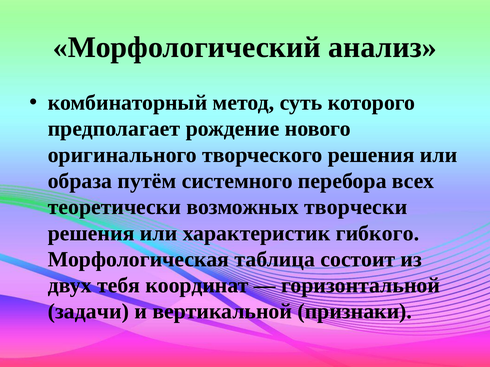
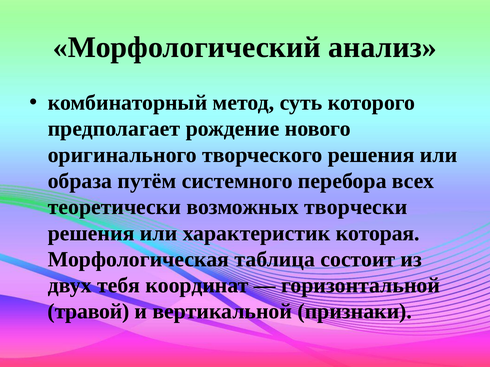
гибкого: гибкого -> которая
задачи: задачи -> травой
